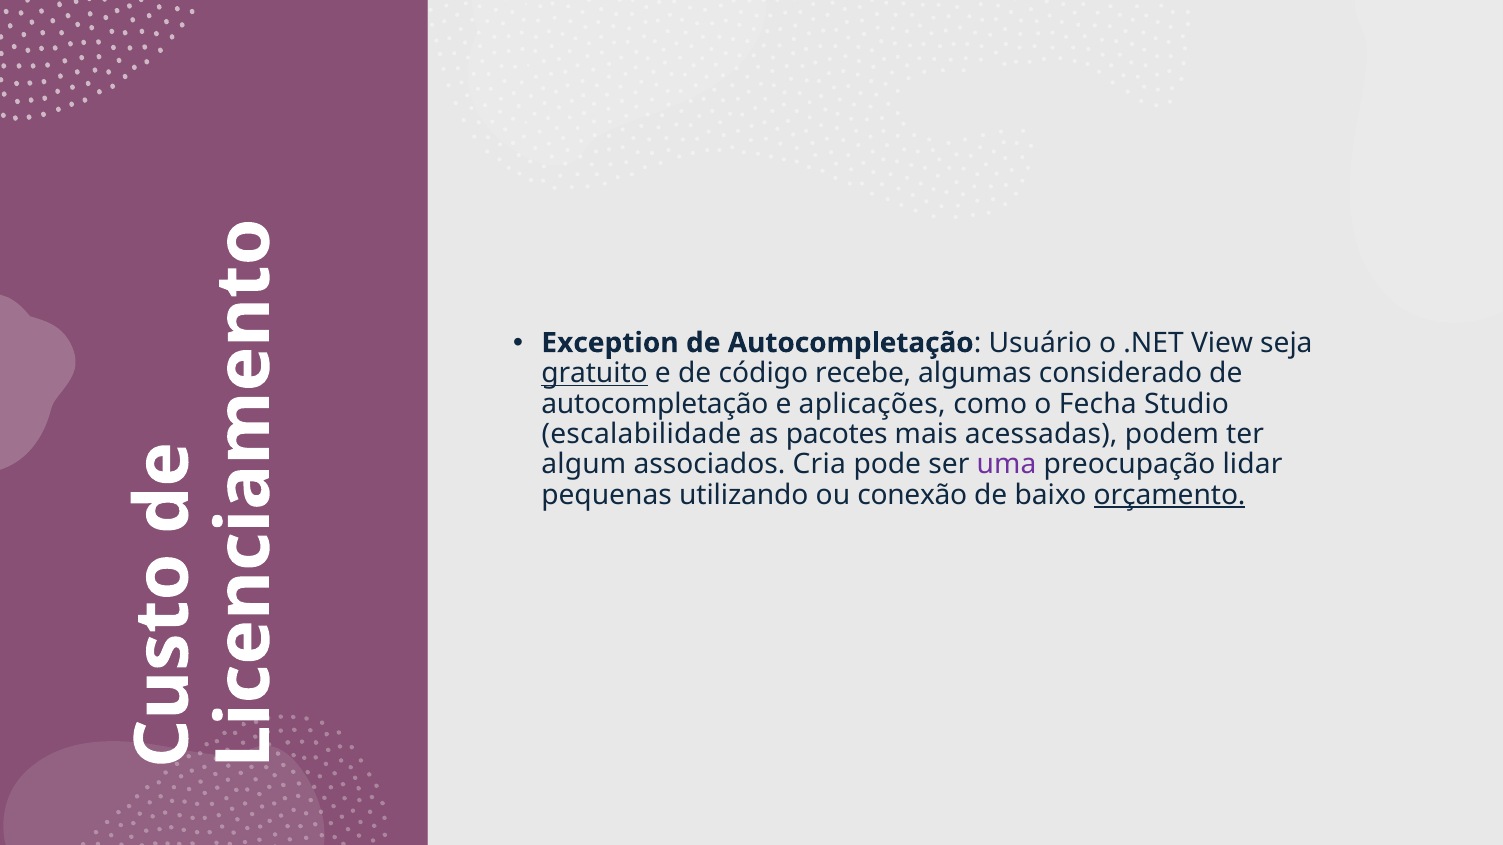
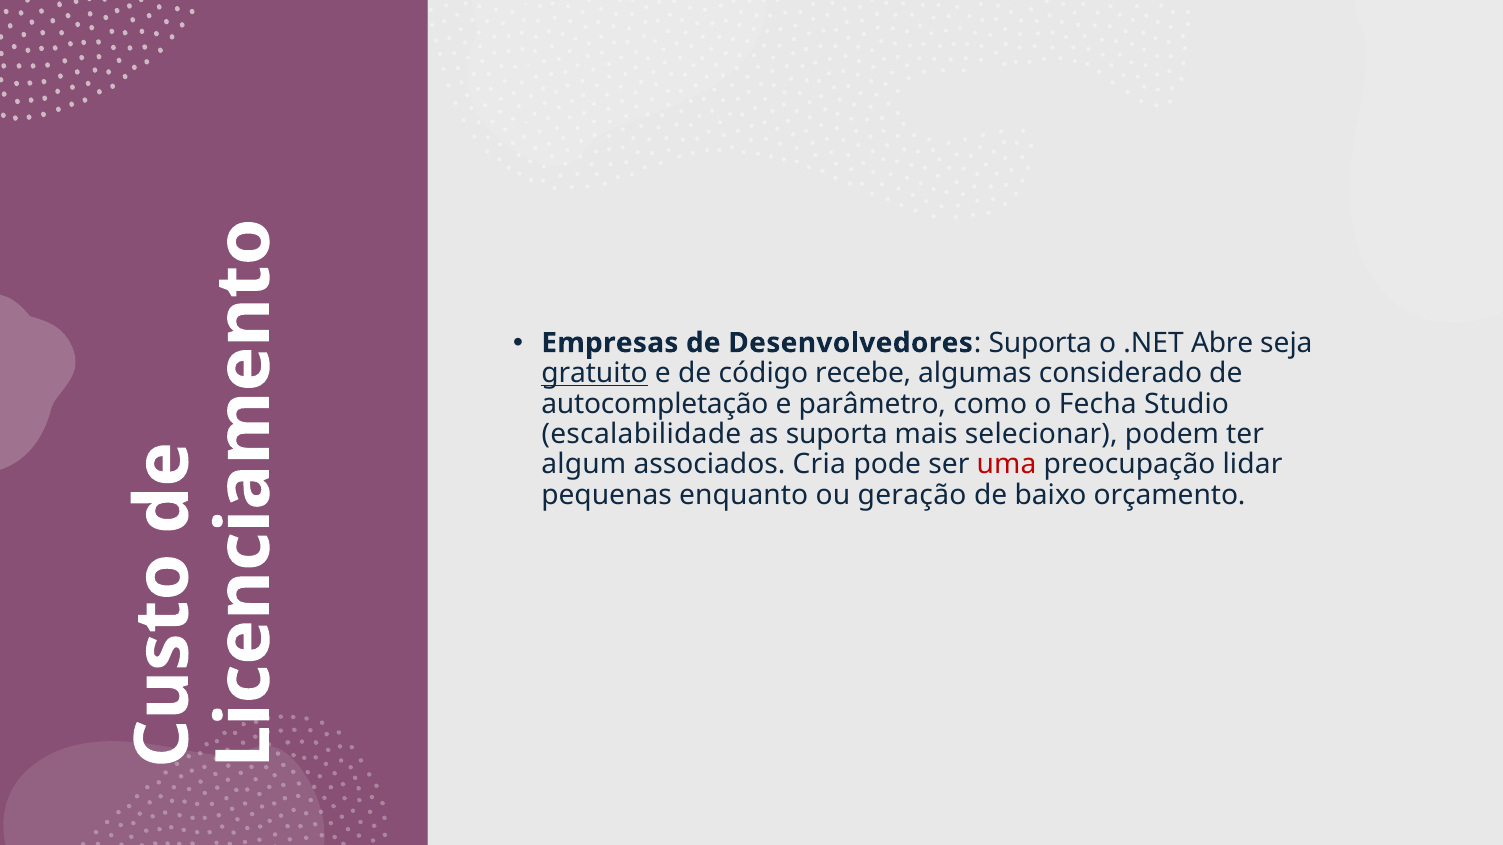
Exception: Exception -> Empresas
Autocompletação at (851, 343): Autocompletação -> Desenvolvedores
Usuário at (1040, 343): Usuário -> Suporta
View: View -> Abre
aplicações: aplicações -> parâmetro
as pacotes: pacotes -> suporta
acessadas: acessadas -> selecionar
uma colour: purple -> red
utilizando: utilizando -> enquanto
conexão: conexão -> geração
orçamento underline: present -> none
